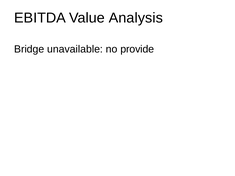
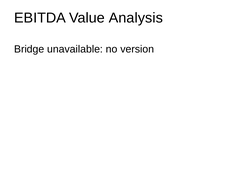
provide: provide -> version
